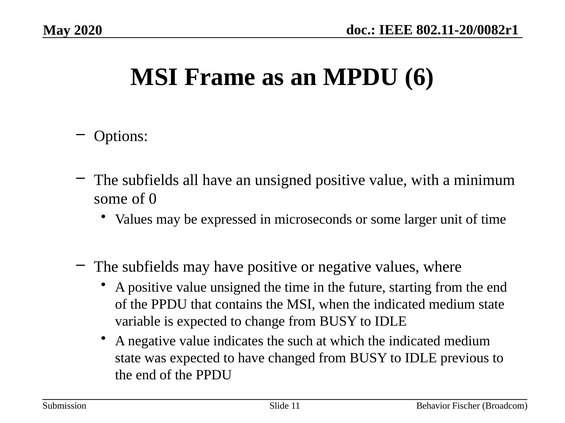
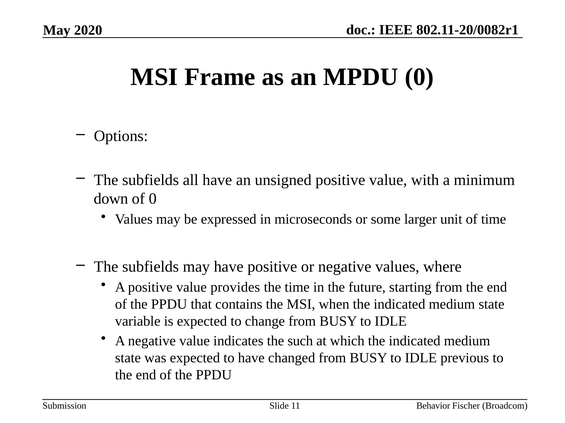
MPDU 6: 6 -> 0
some at (111, 199): some -> down
value unsigned: unsigned -> provides
